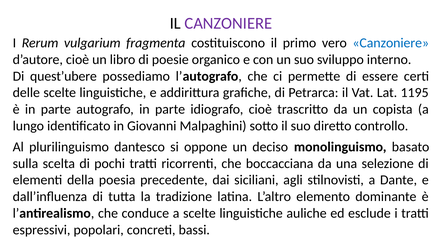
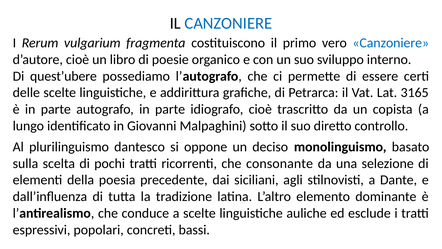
CANZONIERE at (228, 23) colour: purple -> blue
1195: 1195 -> 3165
boccacciana: boccacciana -> consonante
